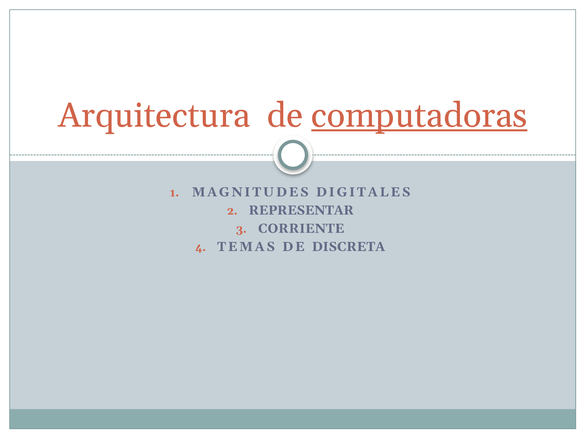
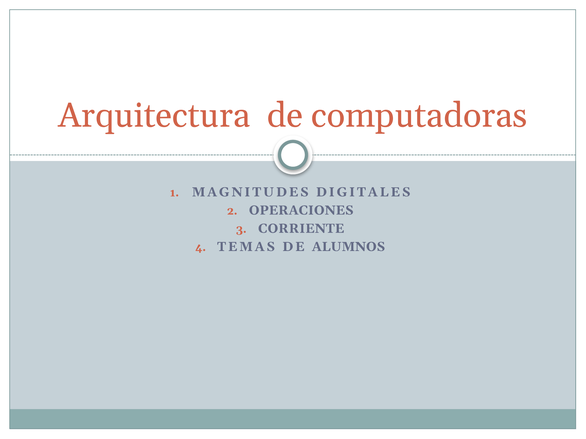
computadoras underline: present -> none
REPRESENTAR: REPRESENTAR -> OPERACIONES
DISCRETA: DISCRETA -> ALUMNOS
